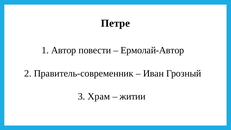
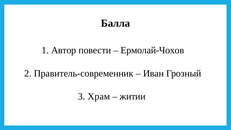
Петре: Петре -> Балла
Ермолай-Автор: Ермолай-Автор -> Ермолай-Чохов
